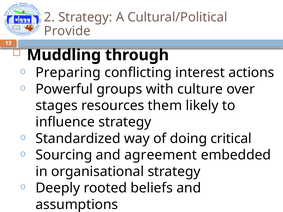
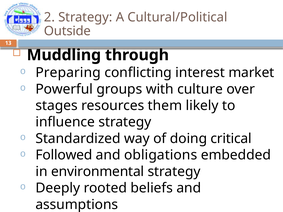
Provide: Provide -> Outside
actions: actions -> market
Sourcing: Sourcing -> Followed
agreement: agreement -> obligations
organisational: organisational -> environmental
